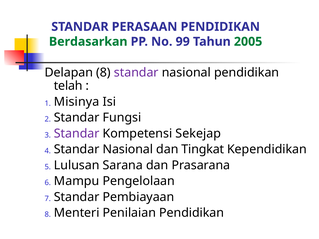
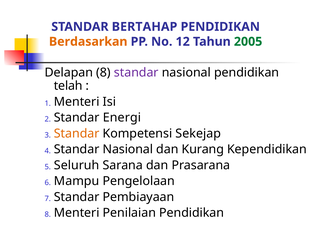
PERASAAN: PERASAAN -> BERTAHAP
Berdasarkan colour: green -> orange
99: 99 -> 12
Misinya at (77, 102): Misinya -> Menteri
Fungsi: Fungsi -> Energi
Standar at (77, 134) colour: purple -> orange
Tingkat: Tingkat -> Kurang
Lulusan: Lulusan -> Seluruh
